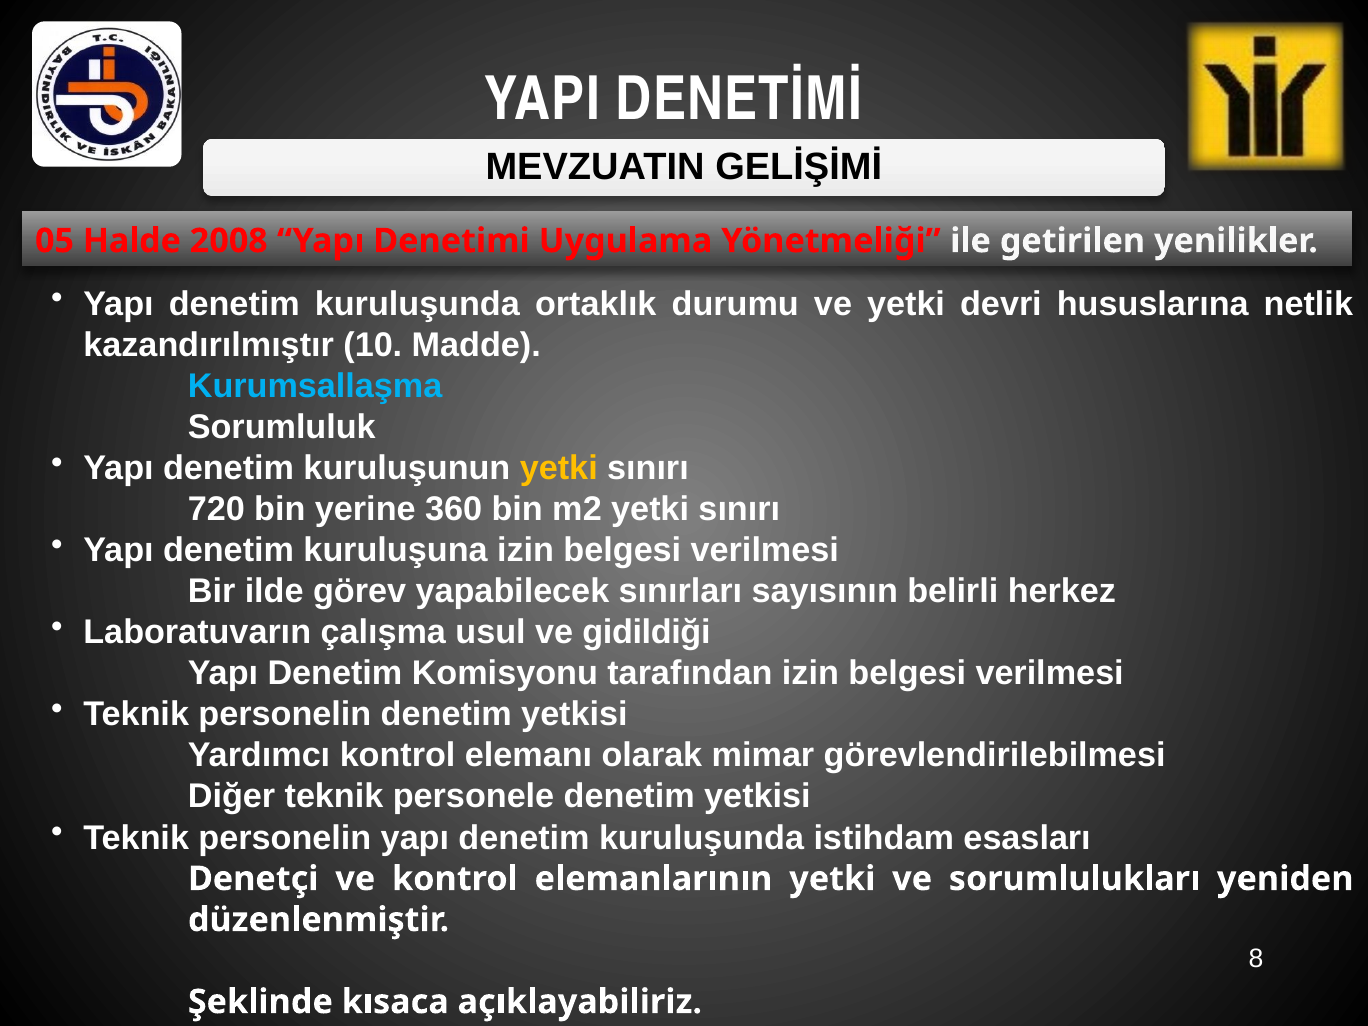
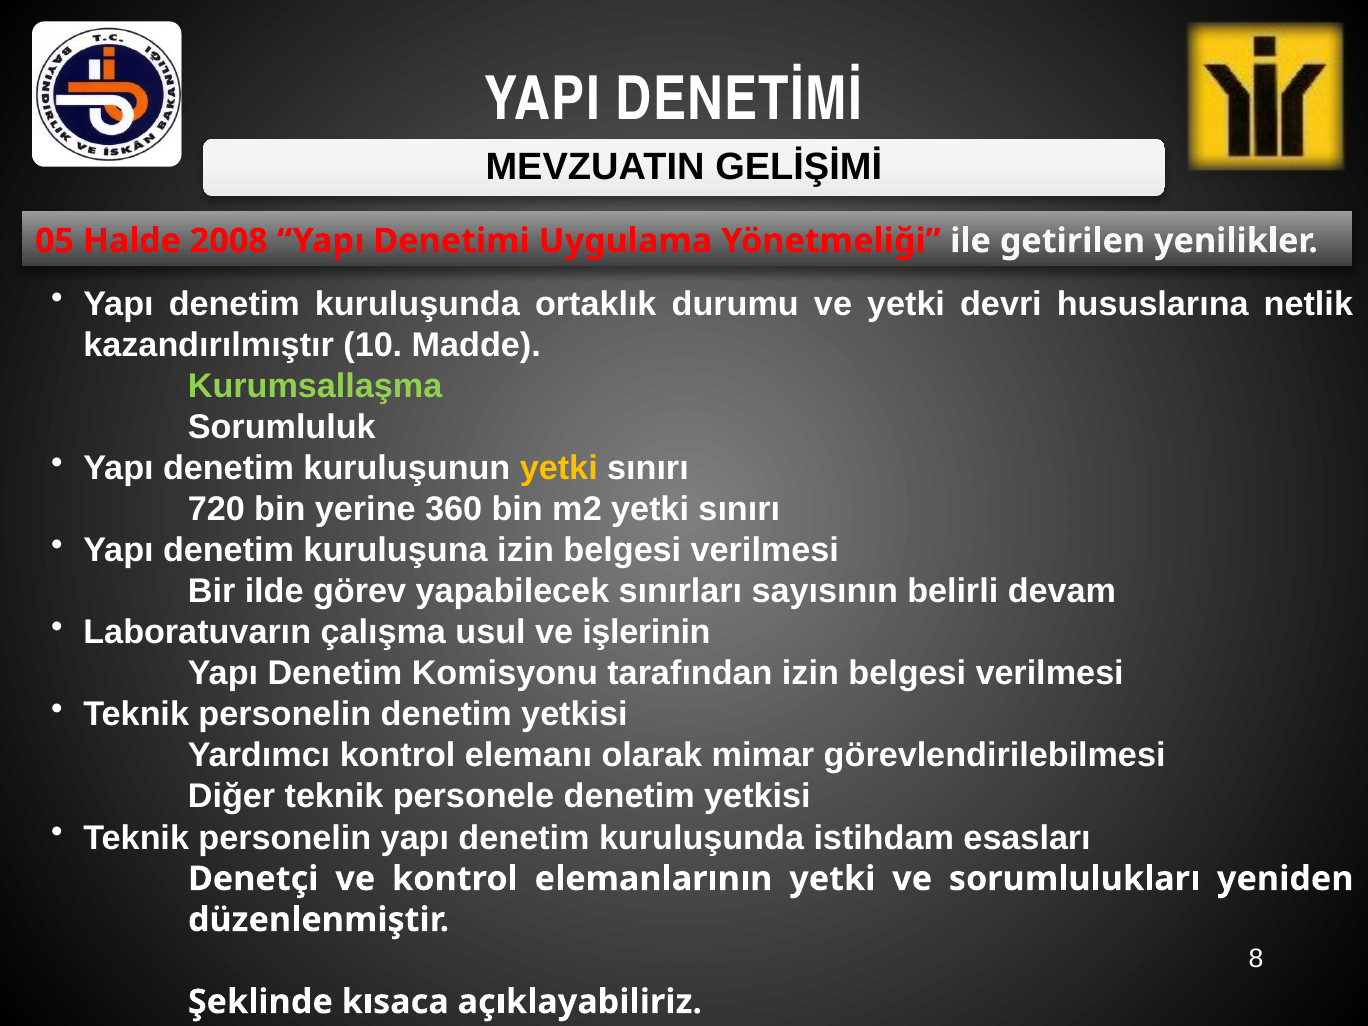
Kurumsallaşma colour: light blue -> light green
herkez: herkez -> devam
gidildiği: gidildiği -> işlerinin
